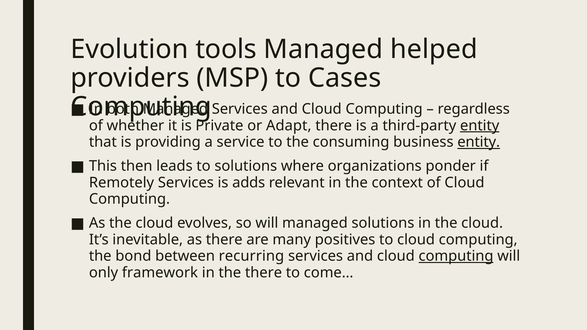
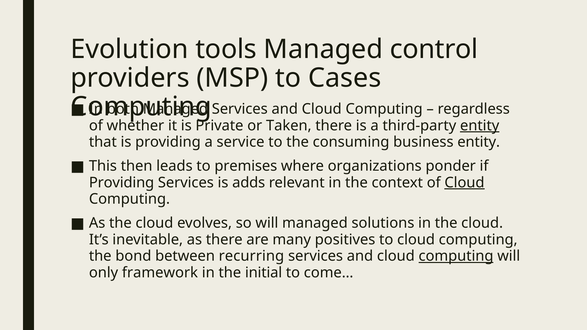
helped: helped -> control
Adapt: Adapt -> Taken
entity at (479, 142) underline: present -> none
to solutions: solutions -> premises
Remotely at (121, 183): Remotely -> Providing
Cloud at (464, 183) underline: none -> present
the there: there -> initial
